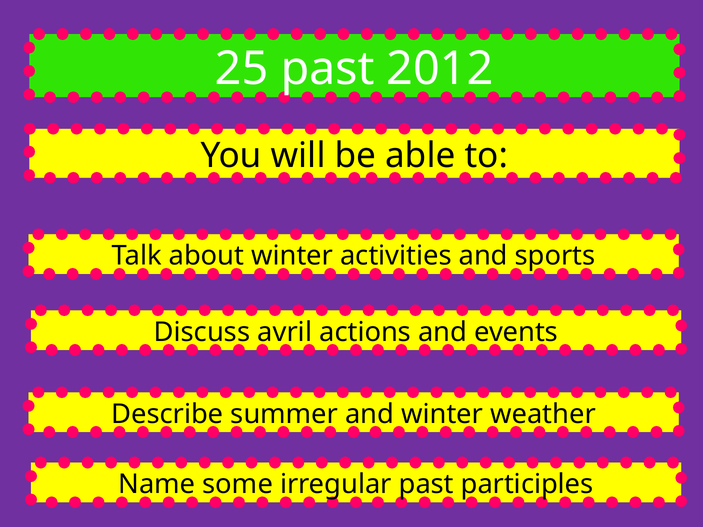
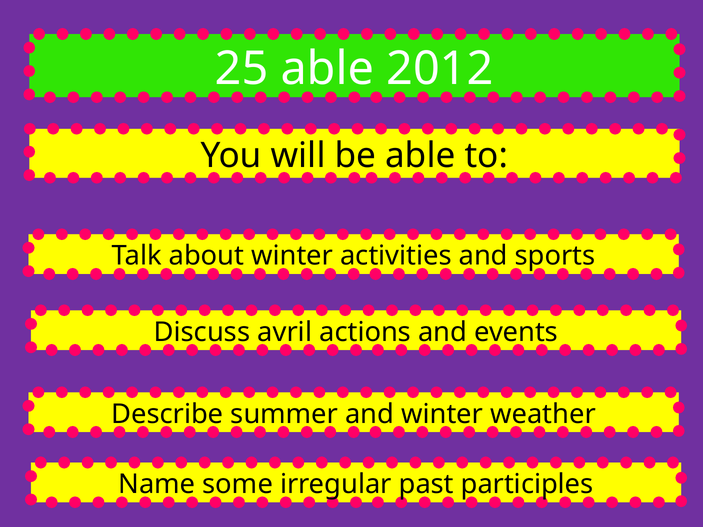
25 past: past -> able
